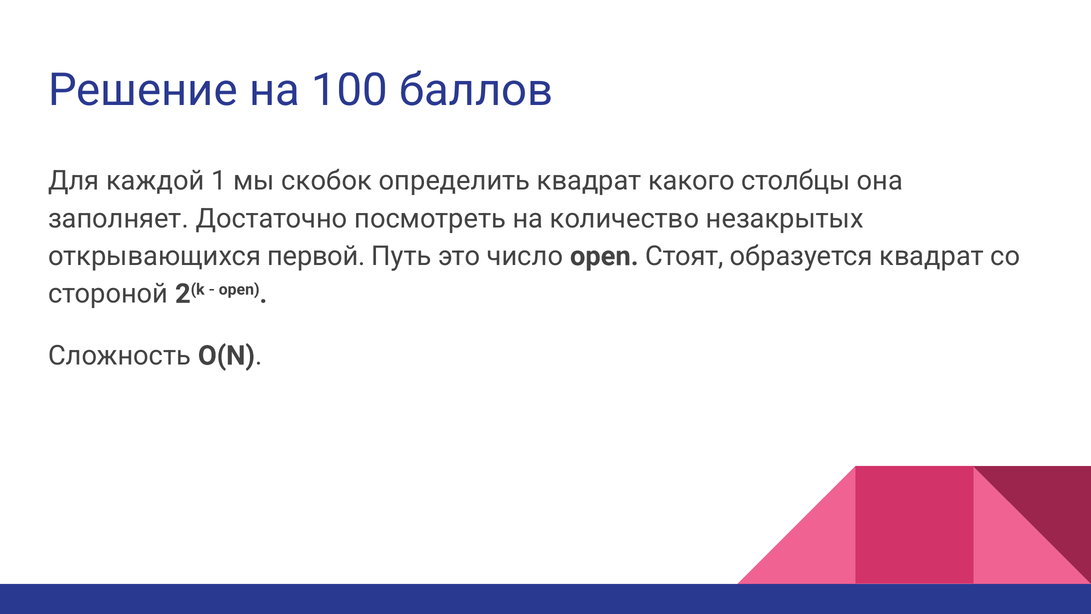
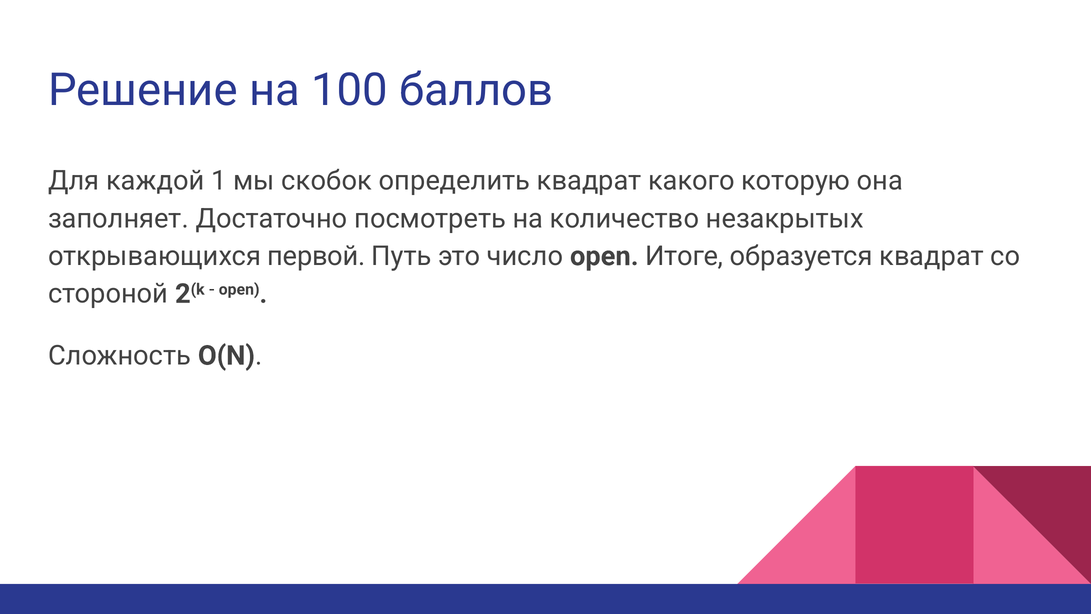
столбцы: столбцы -> которую
Стоят: Стоят -> Итоге
